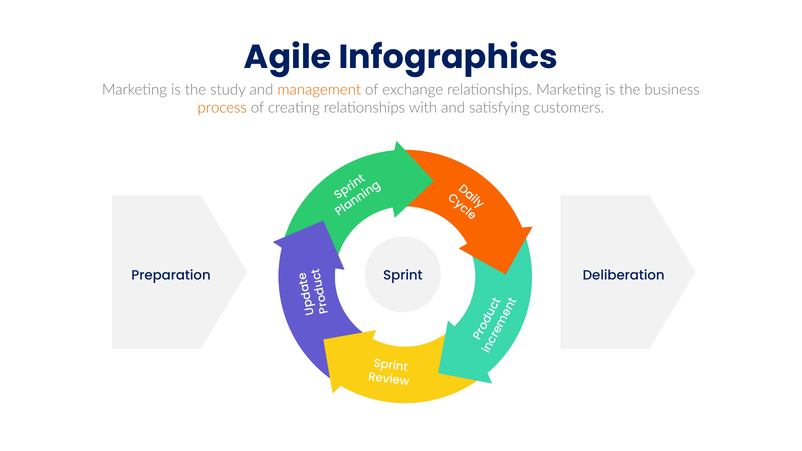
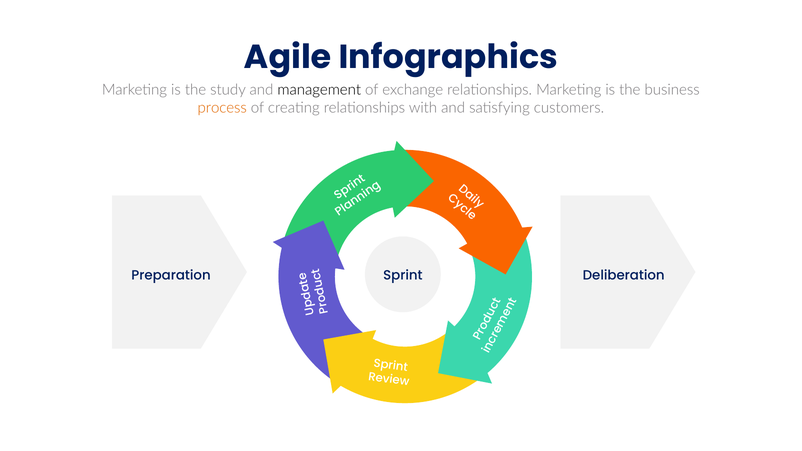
management colour: orange -> black
